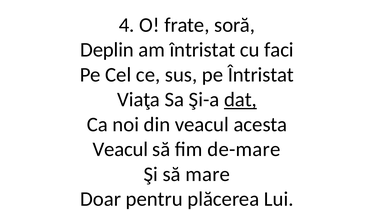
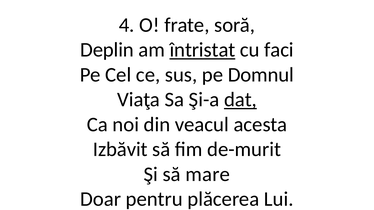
întristat at (202, 50) underline: none -> present
pe Întristat: Întristat -> Domnul
Veacul at (120, 150): Veacul -> Izbăvit
de-mare: de-mare -> de-murit
